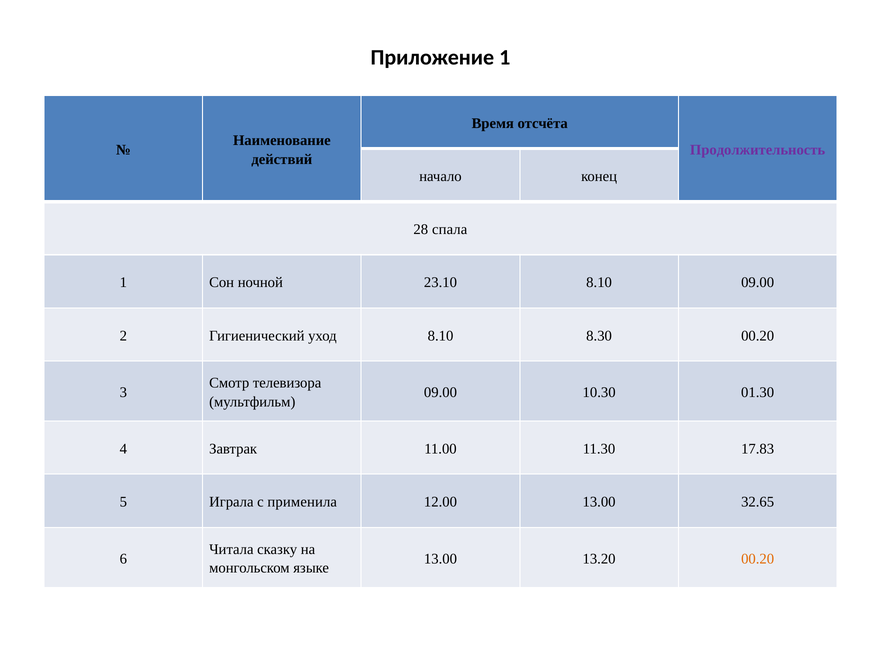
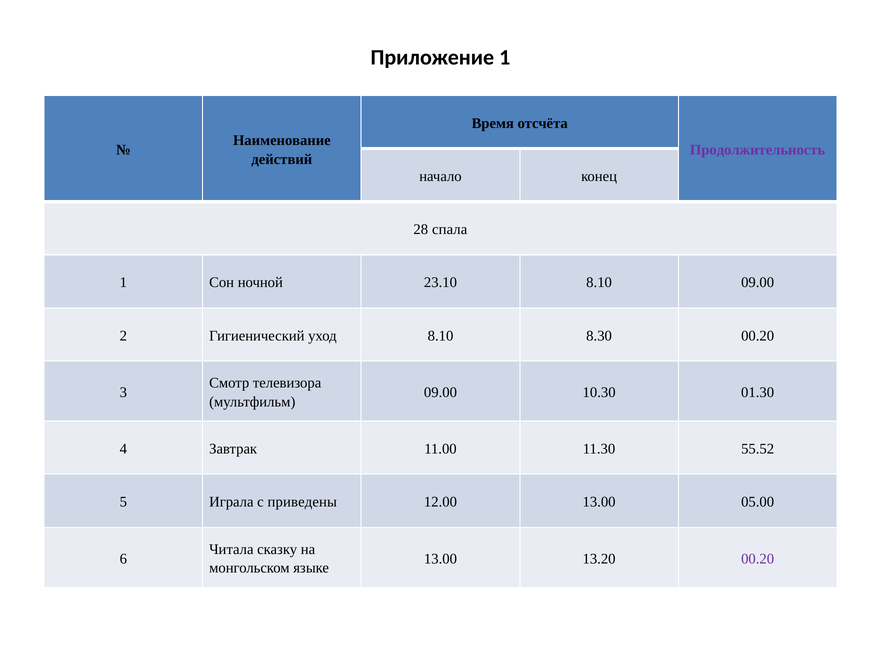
17.83: 17.83 -> 55.52
применила: применила -> приведены
32.65: 32.65 -> 05.00
00.20 at (758, 558) colour: orange -> purple
